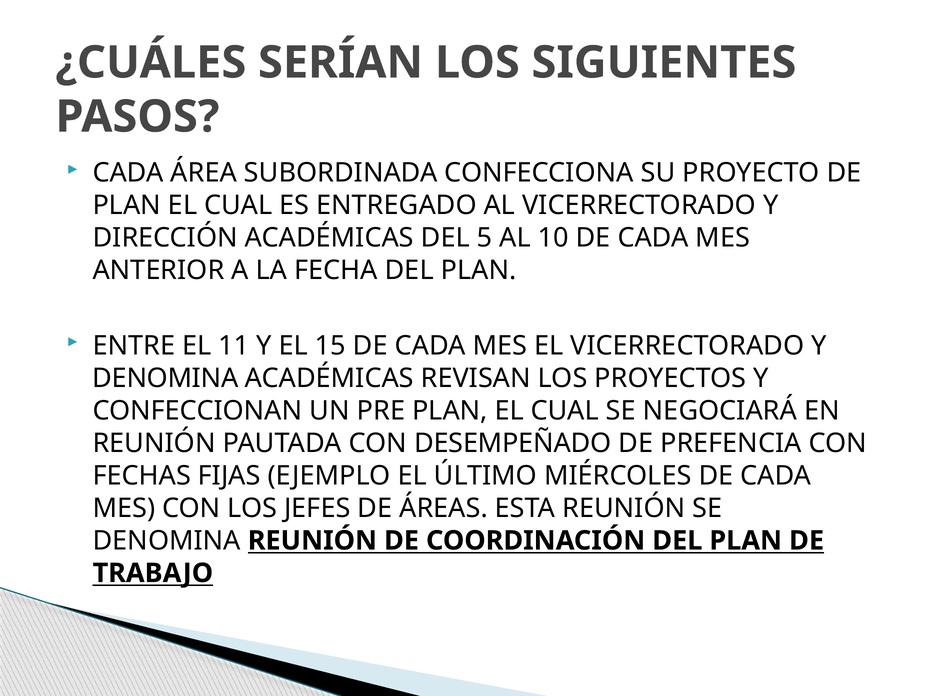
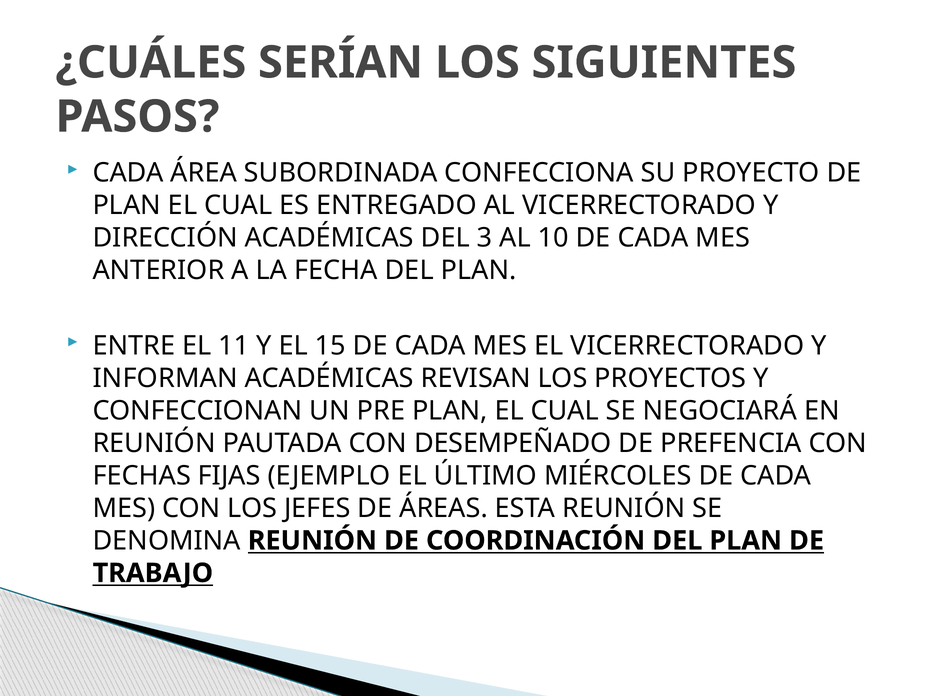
5: 5 -> 3
DENOMINA at (165, 378): DENOMINA -> INFORMAN
